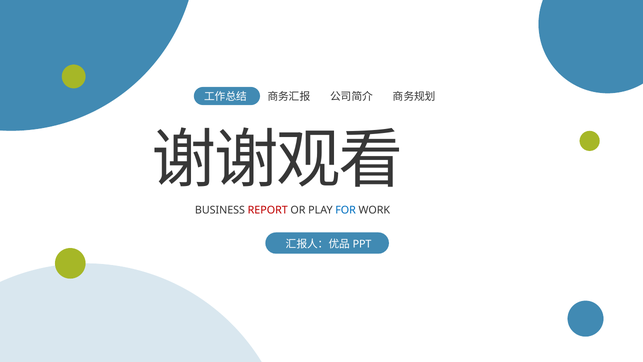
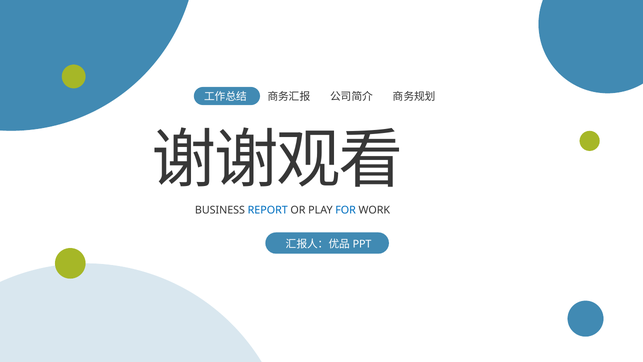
REPORT colour: red -> blue
